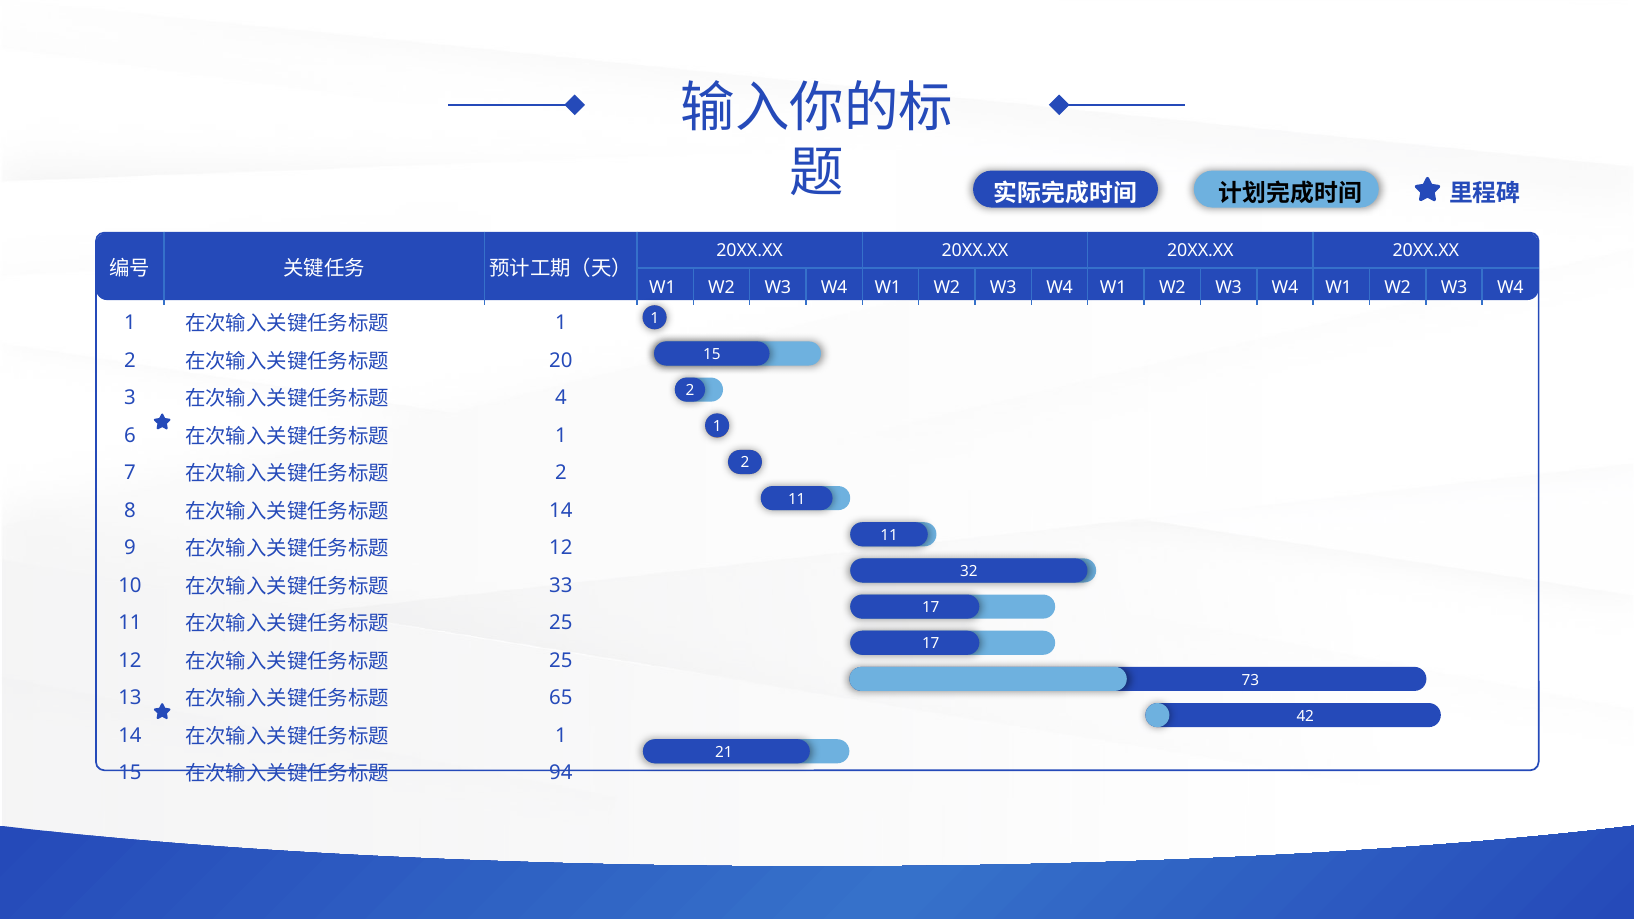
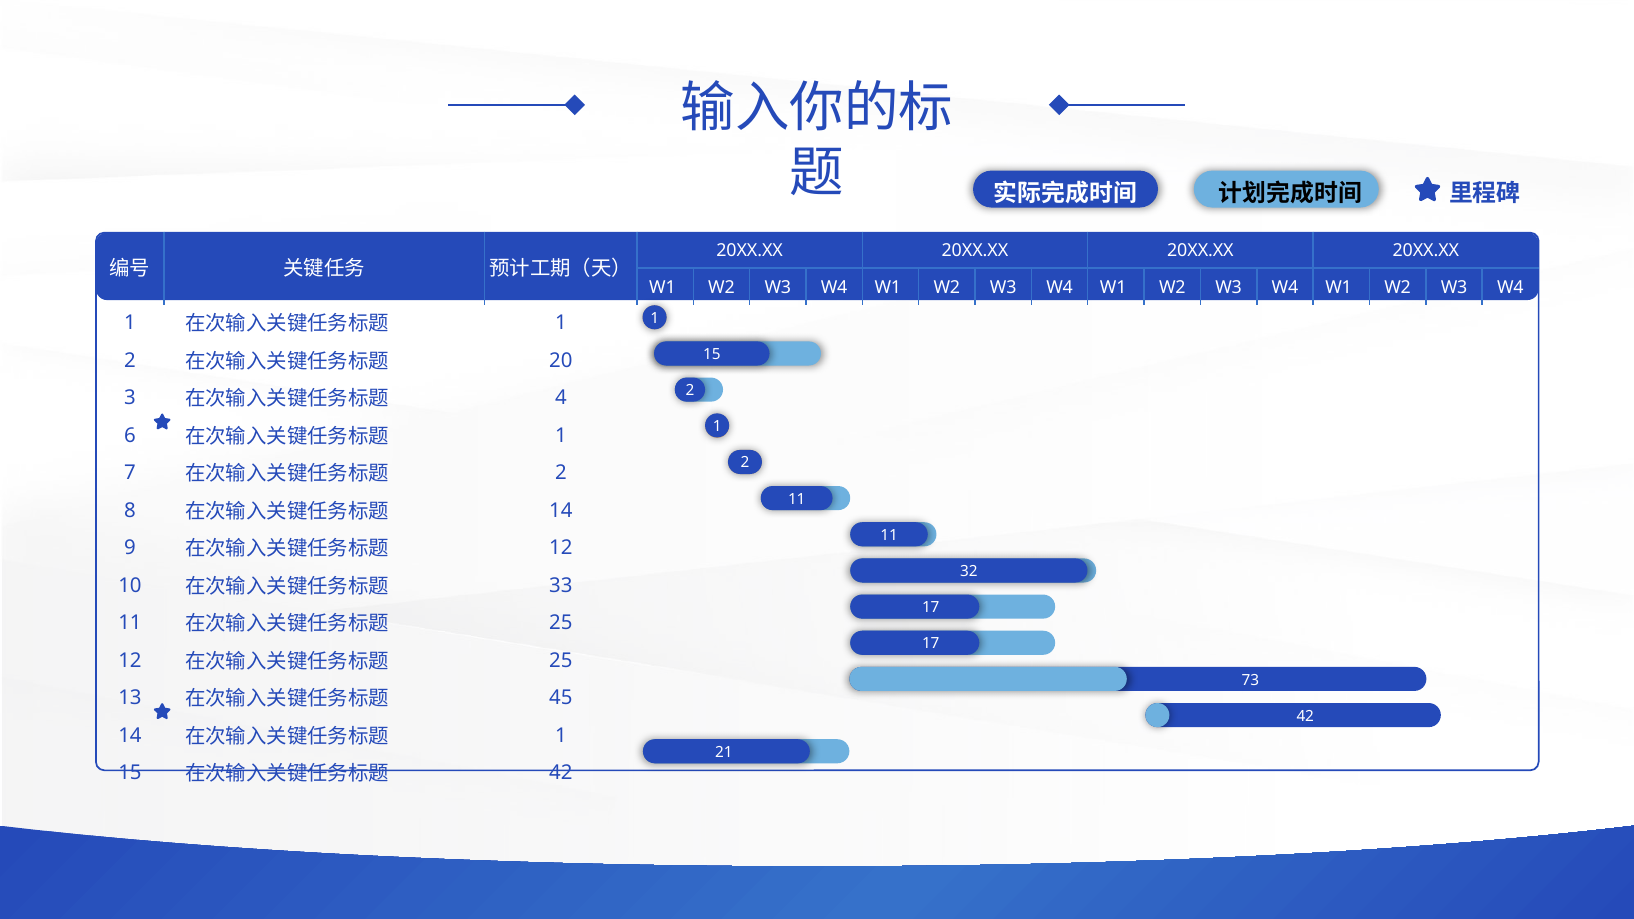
65: 65 -> 45
94 at (561, 773): 94 -> 42
